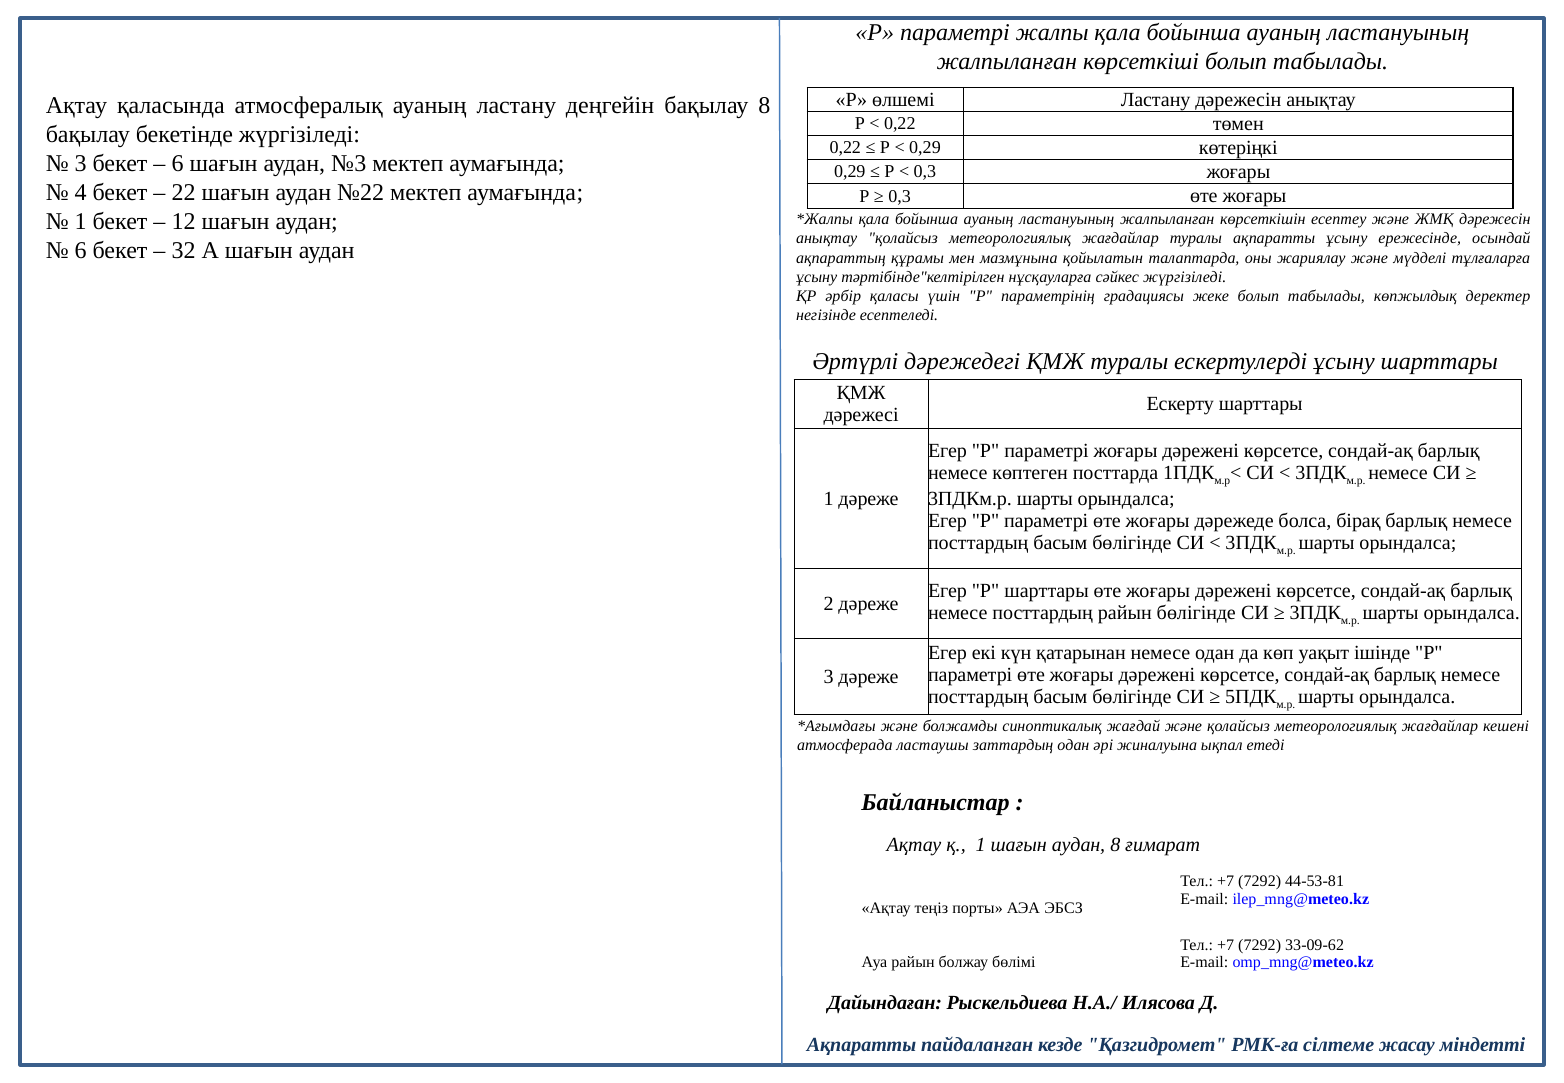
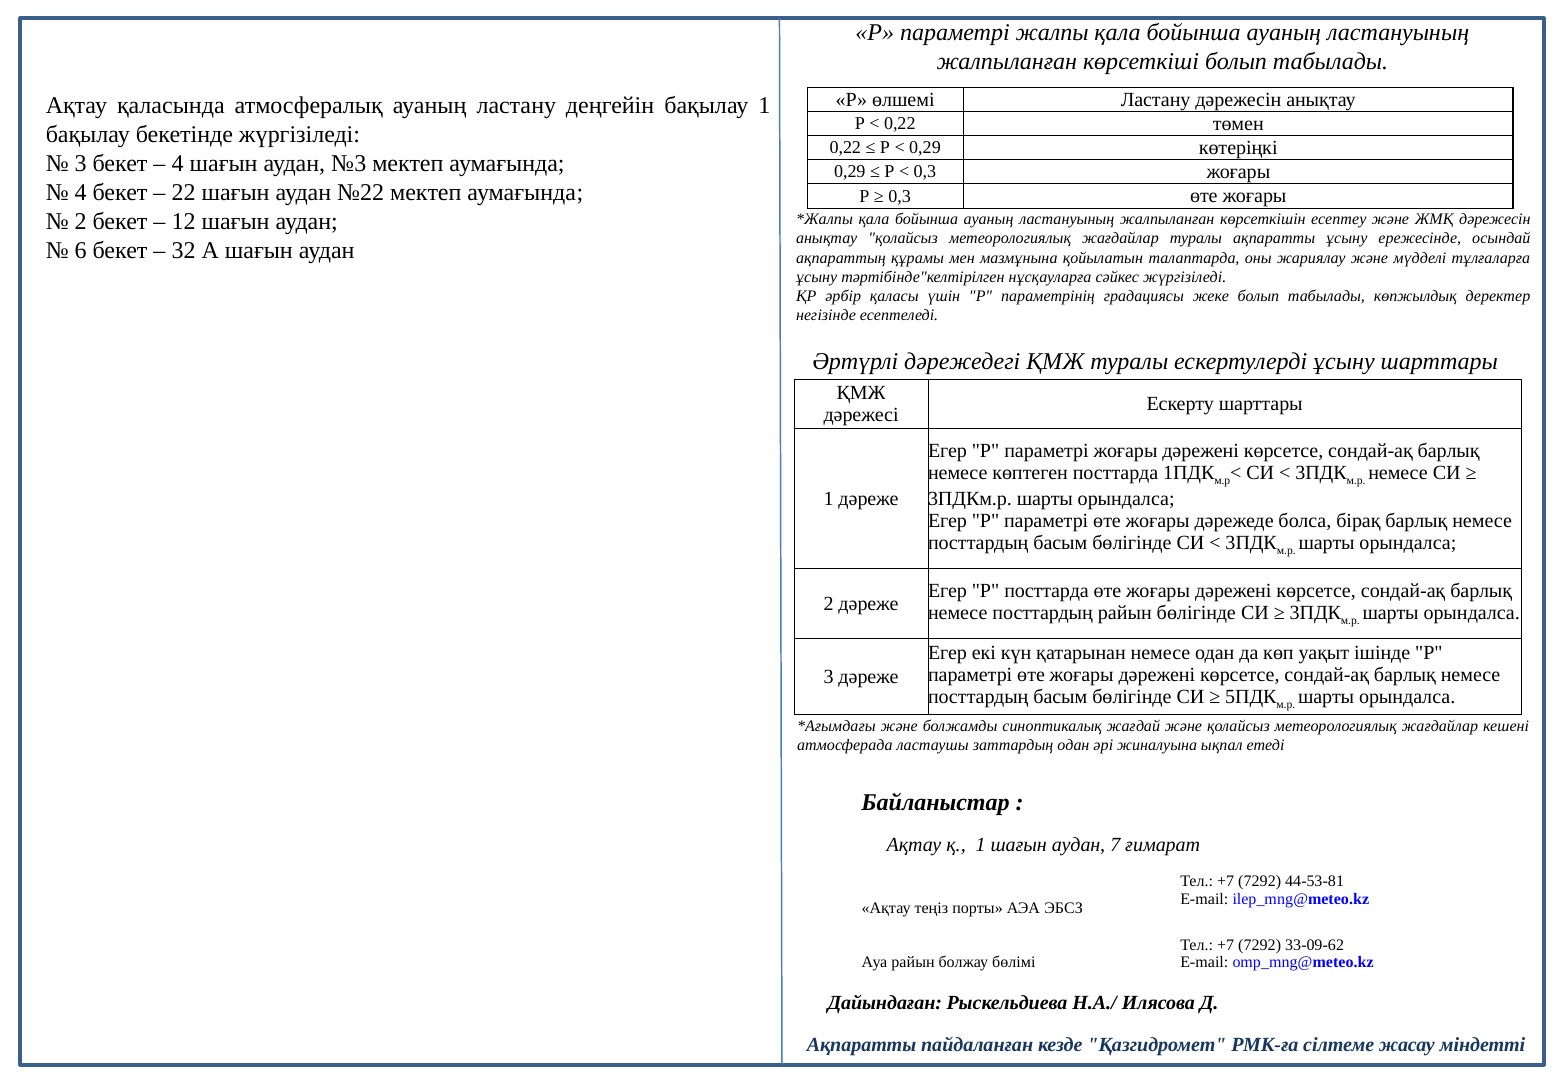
бақылау 8: 8 -> 1
6 at (178, 164): 6 -> 4
1 at (81, 221): 1 -> 2
Р шарттары: шарттары -> посттарда
аудан 8: 8 -> 7
